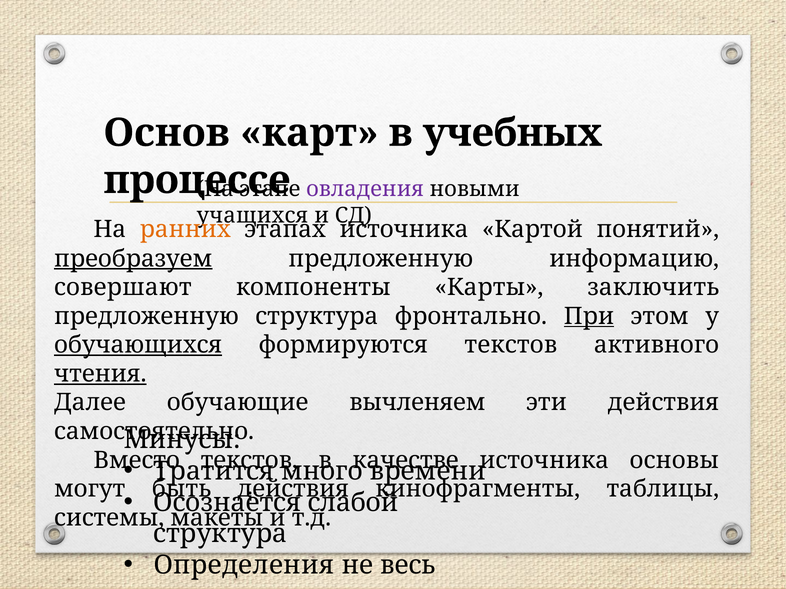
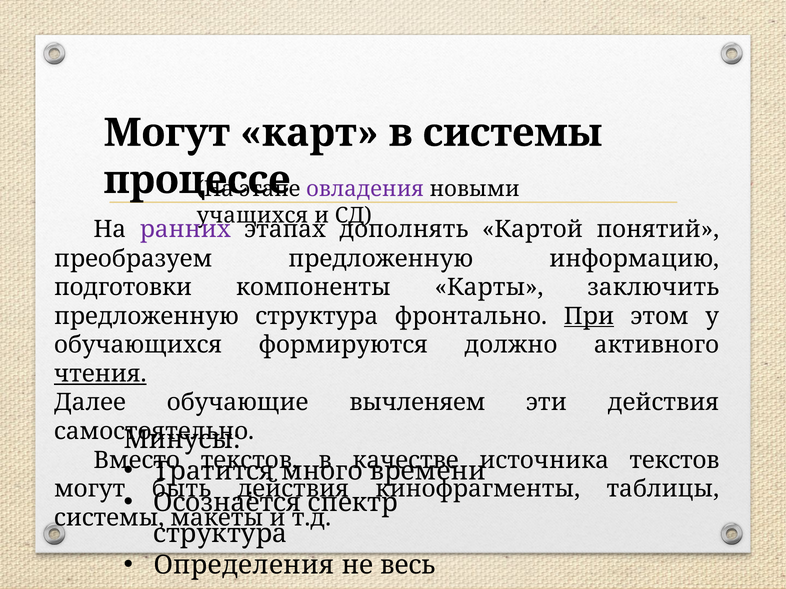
Основ at (167, 133): Основ -> Могут
в учебных: учебных -> системы
ранних colour: orange -> purple
этапах источника: источника -> дополнять
преобразуем underline: present -> none
совершают: совершают -> подготовки
обучающихся underline: present -> none
формируются текстов: текстов -> должно
источника основы: основы -> текстов
слабой: слабой -> спектр
